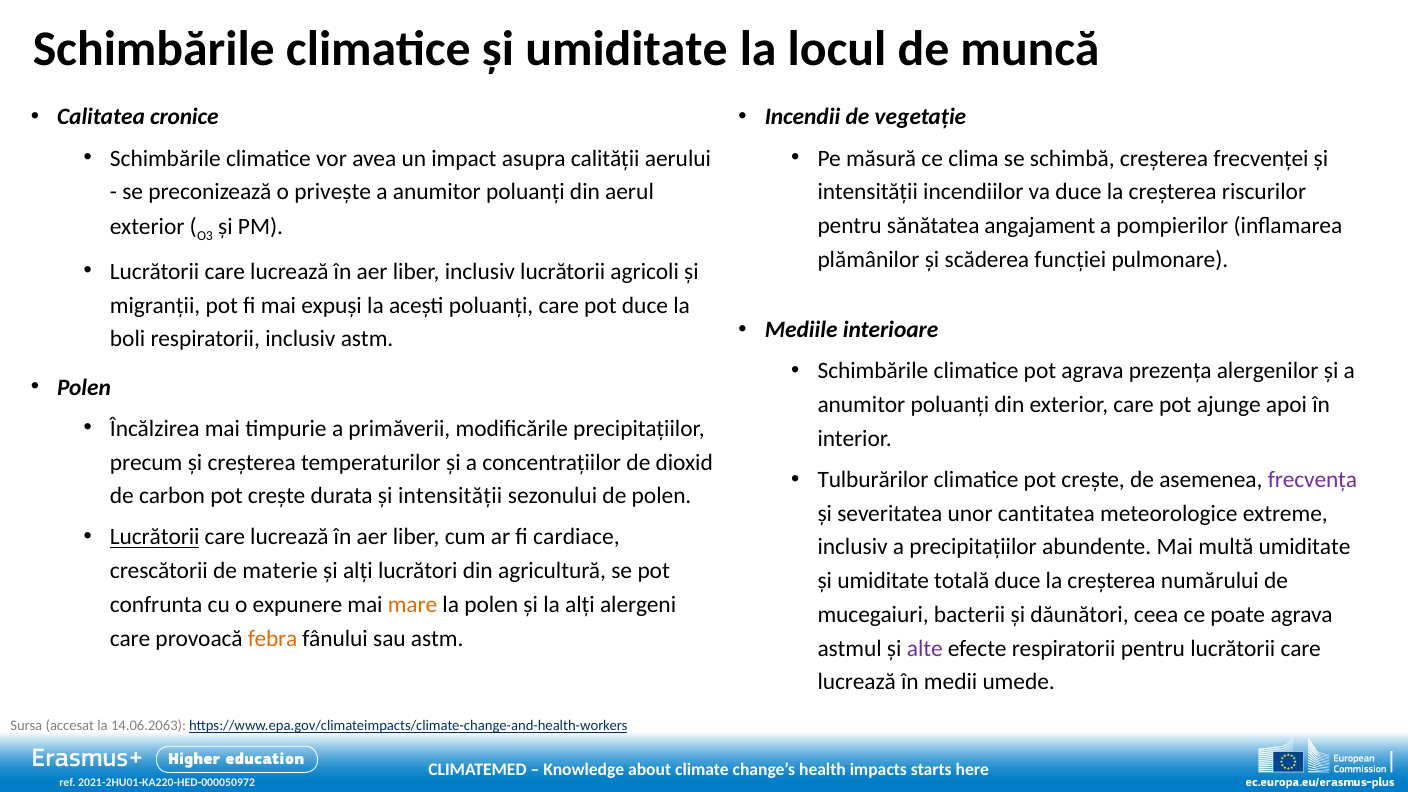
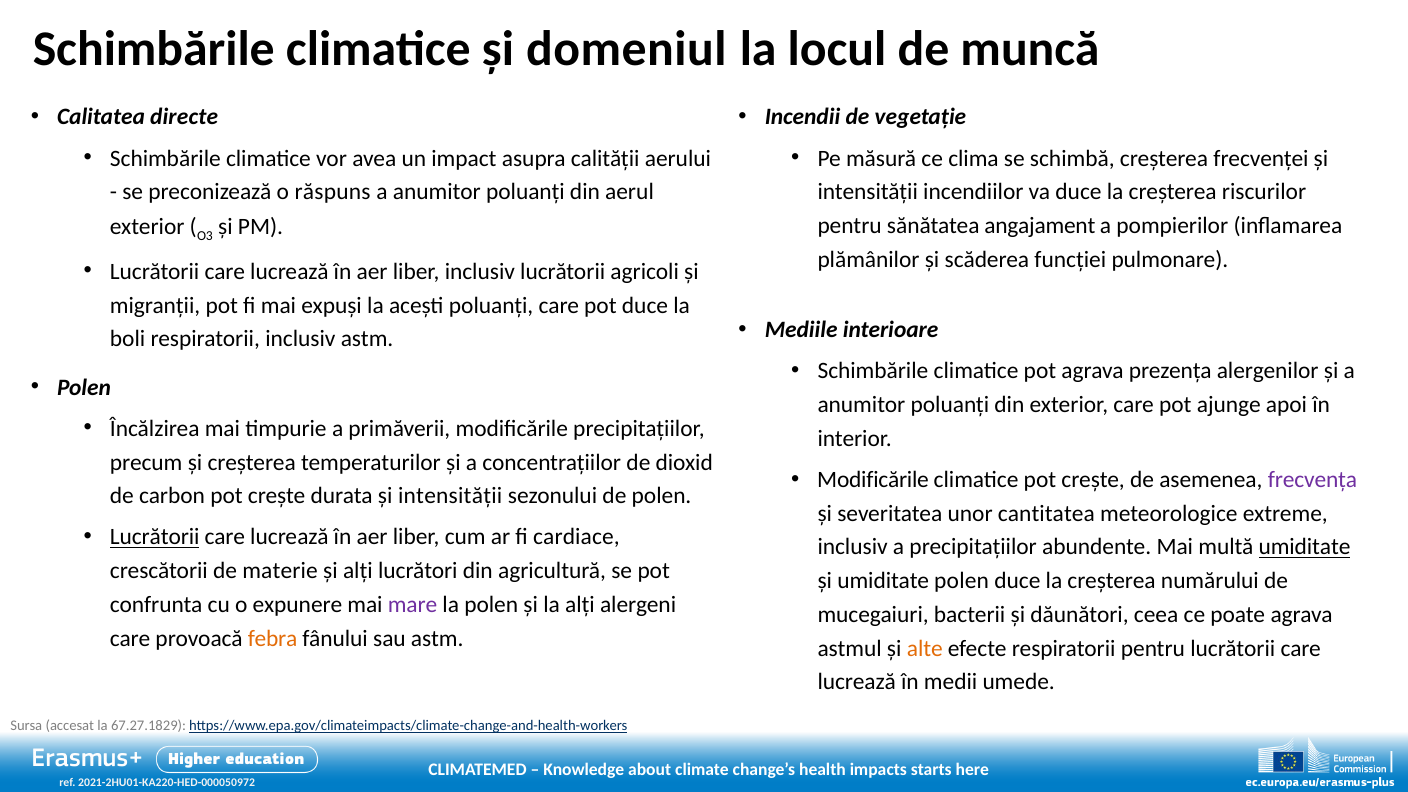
climatice și umiditate: umiditate -> domeniul
cronice: cronice -> directe
privește: privește -> răspuns
Tulburărilor at (873, 480): Tulburărilor -> Modificările
umiditate at (1305, 547) underline: none -> present
umiditate totală: totală -> polen
mare colour: orange -> purple
alte colour: purple -> orange
14.06.2063: 14.06.2063 -> 67.27.1829
